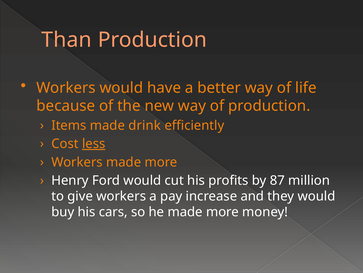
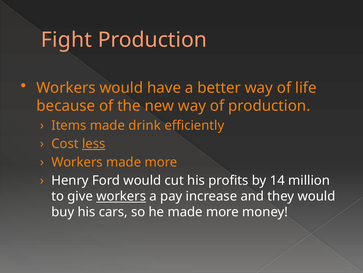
Than: Than -> Fight
87: 87 -> 14
workers at (121, 196) underline: none -> present
